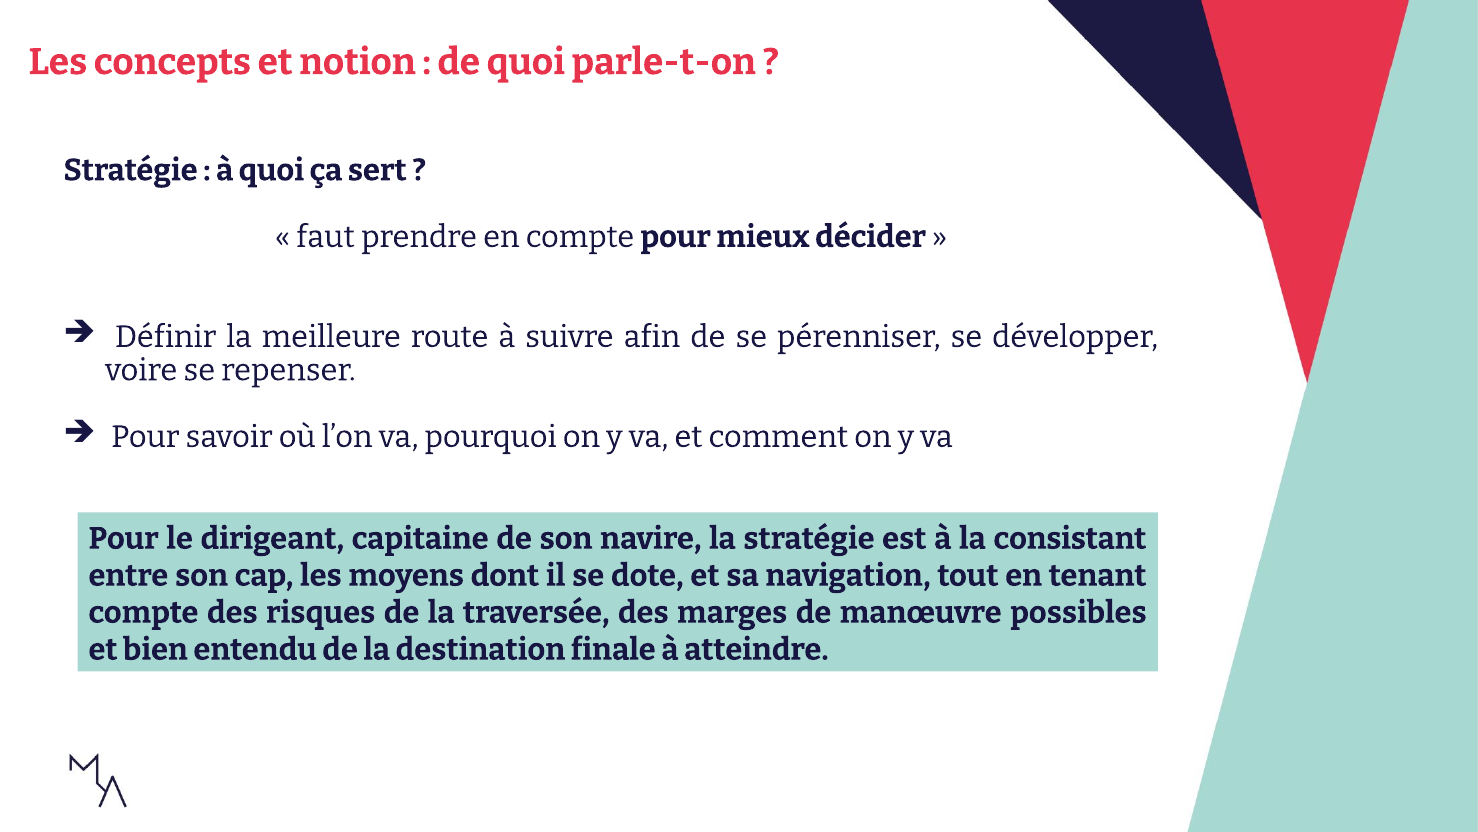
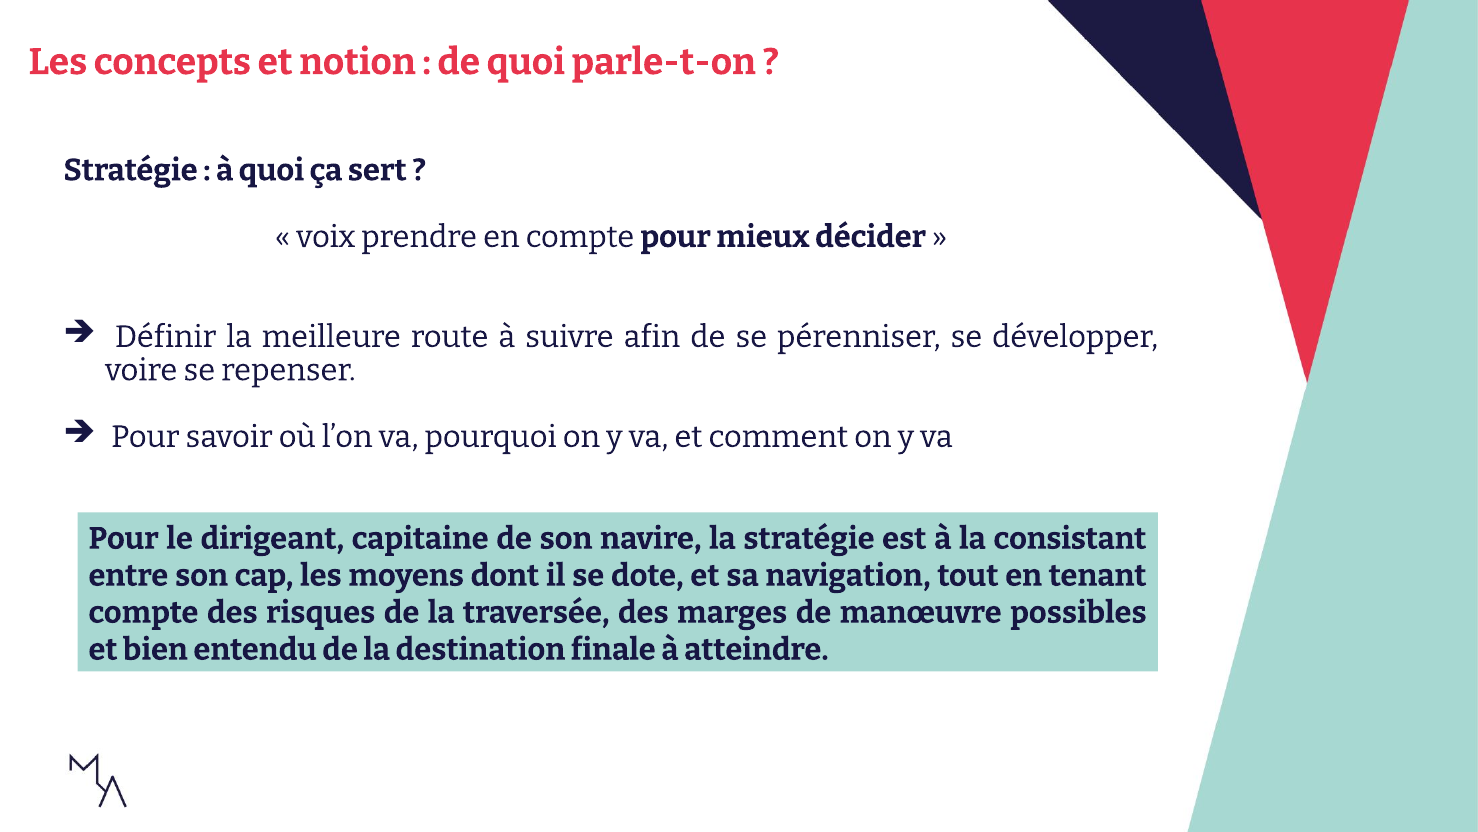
faut: faut -> voix
